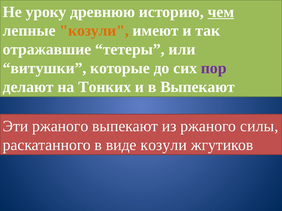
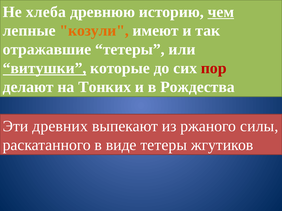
уроку: уроку -> хлеба
витушки underline: none -> present
пор colour: purple -> red
в Выпекают: Выпекают -> Рождества
Эти ржаного: ржаного -> древних
виде козули: козули -> тетеры
